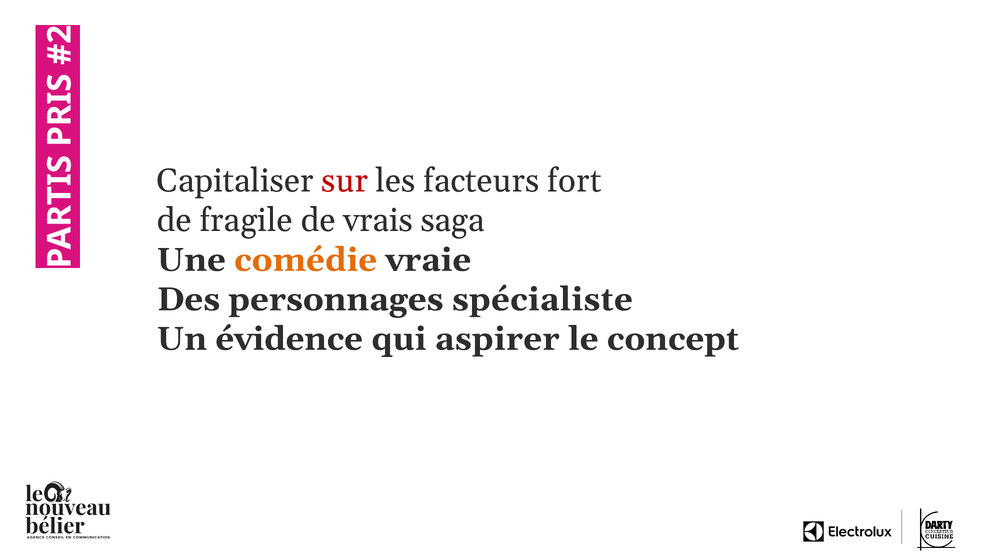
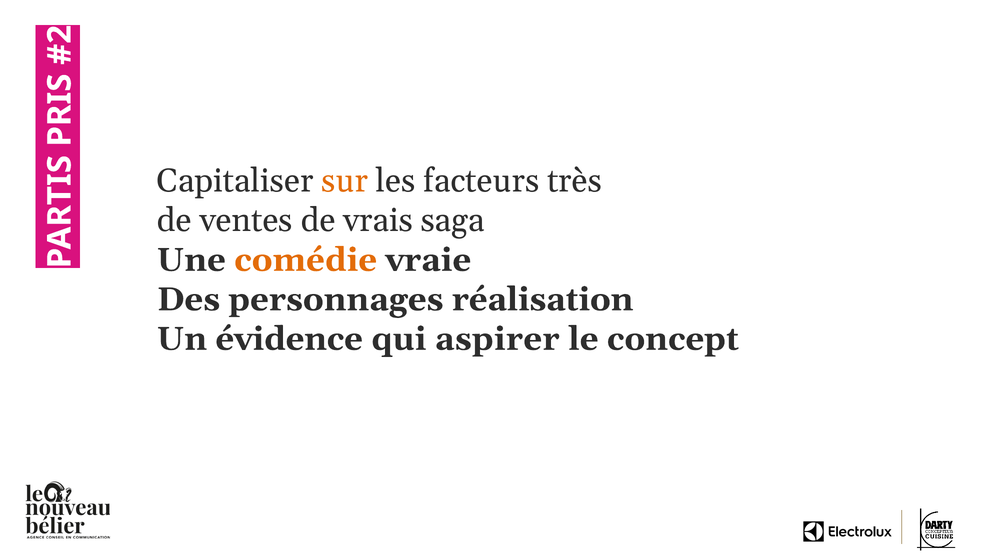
sur colour: red -> orange
fort: fort -> très
fragile: fragile -> ventes
spécialiste: spécialiste -> réalisation
